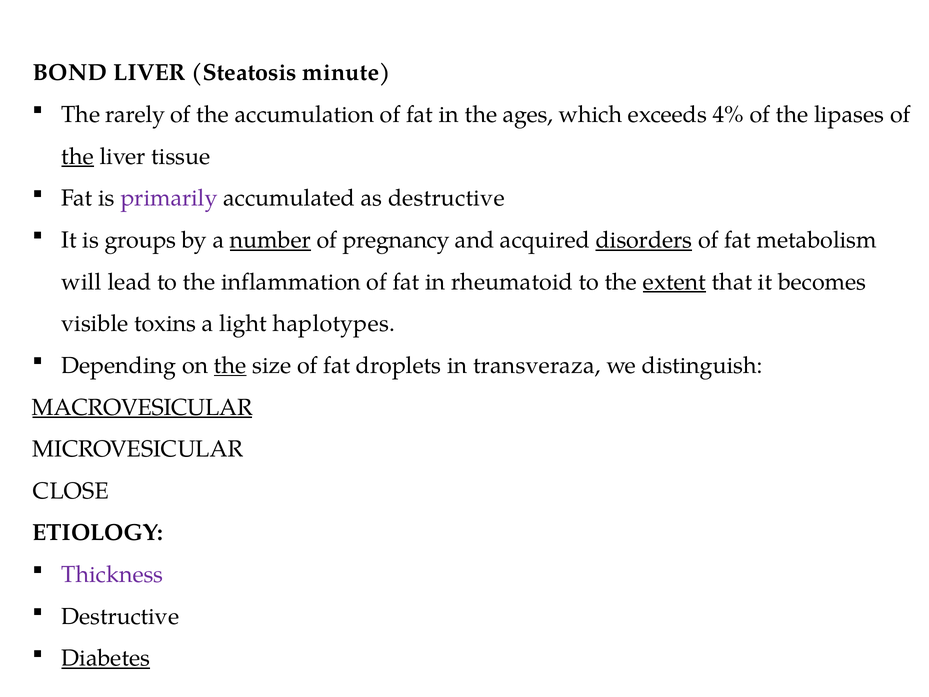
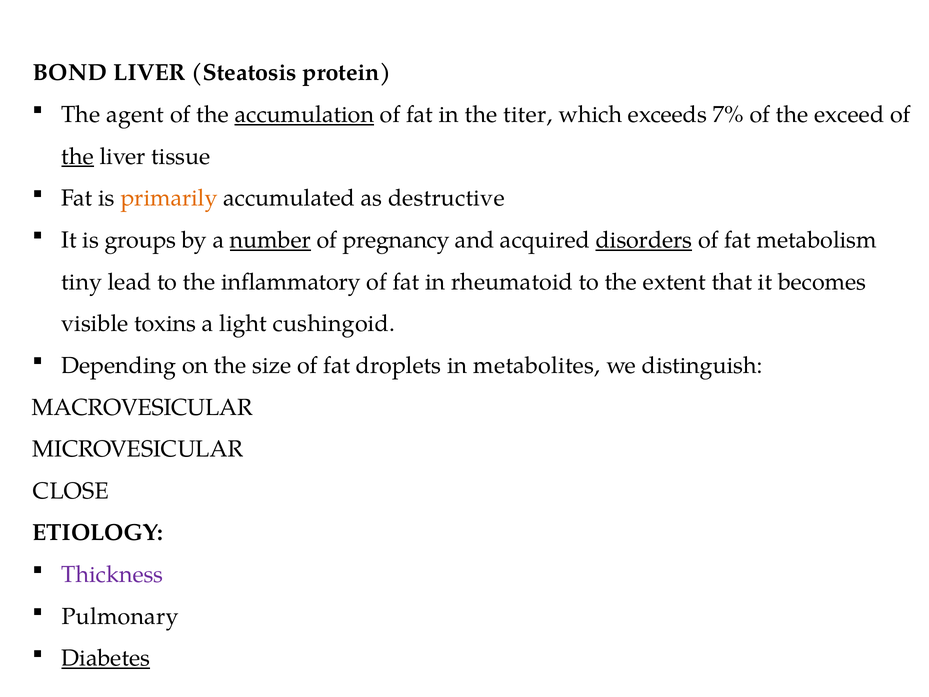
minute: minute -> protein
rarely: rarely -> agent
accumulation underline: none -> present
ages: ages -> titer
4%: 4% -> 7%
lipases: lipases -> exceed
primarily colour: purple -> orange
will: will -> tiny
inflammation: inflammation -> inflammatory
extent underline: present -> none
haplotypes: haplotypes -> cushingoid
the at (230, 365) underline: present -> none
transveraza: transveraza -> metabolites
MACROVESICULAR underline: present -> none
Destructive at (120, 616): Destructive -> Pulmonary
